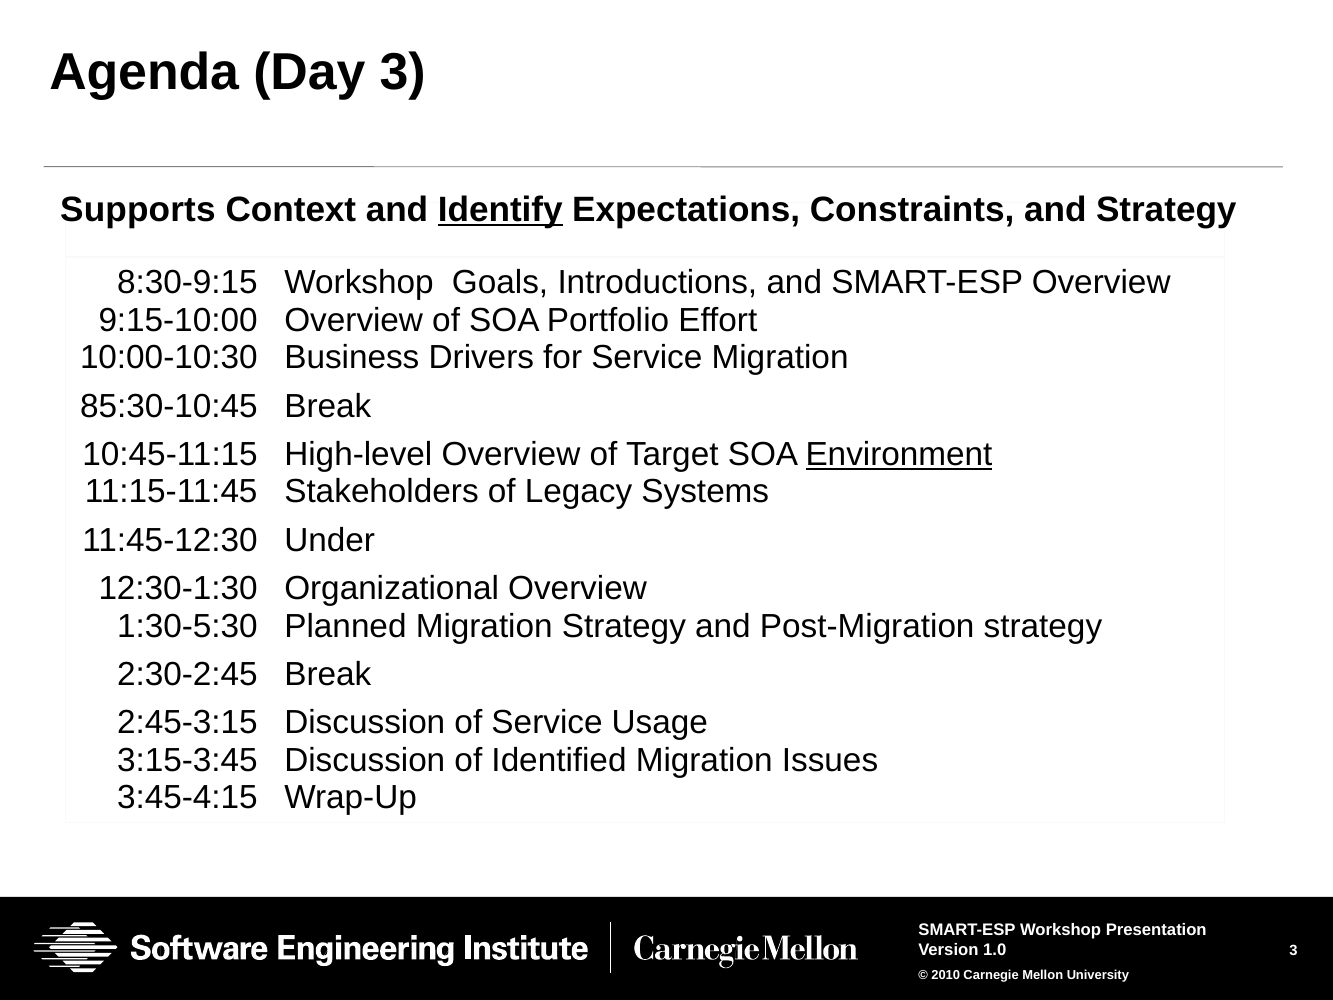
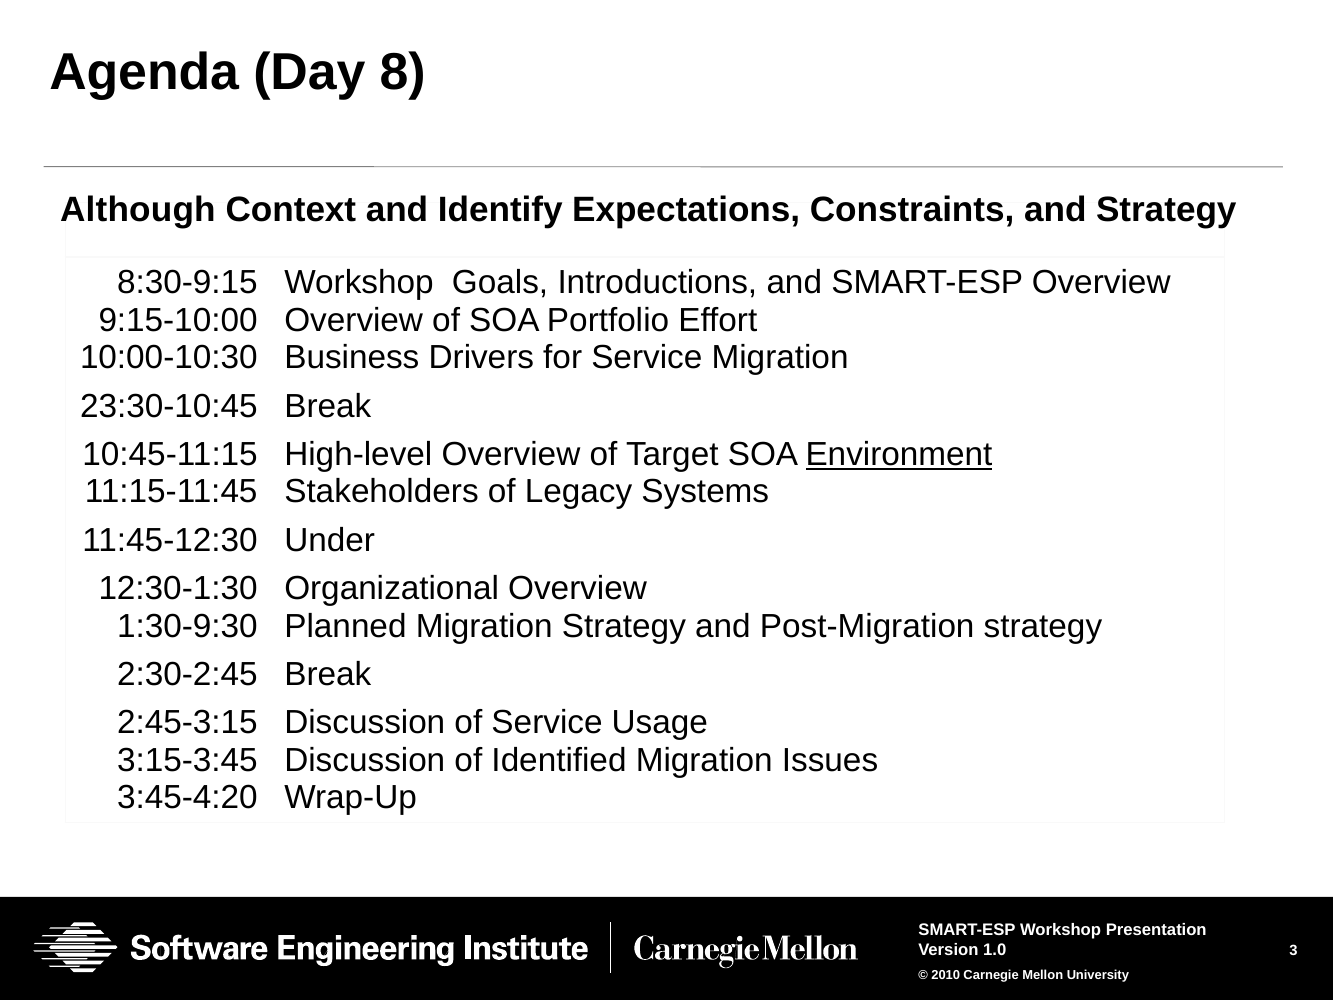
Day 3: 3 -> 8
Supports: Supports -> Although
Identify underline: present -> none
85:30-10:45: 85:30-10:45 -> 23:30-10:45
1:30-5:30: 1:30-5:30 -> 1:30-9:30
3:45-4:15: 3:45-4:15 -> 3:45-4:20
